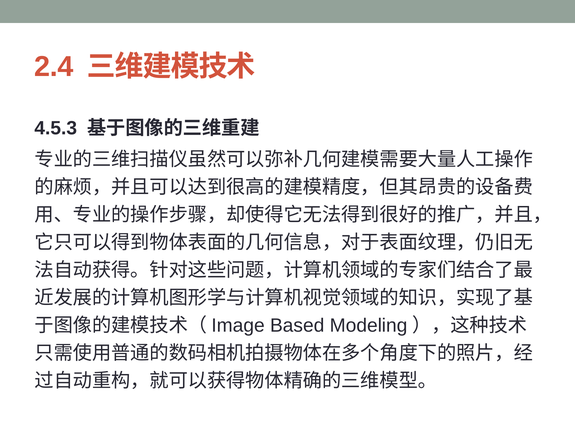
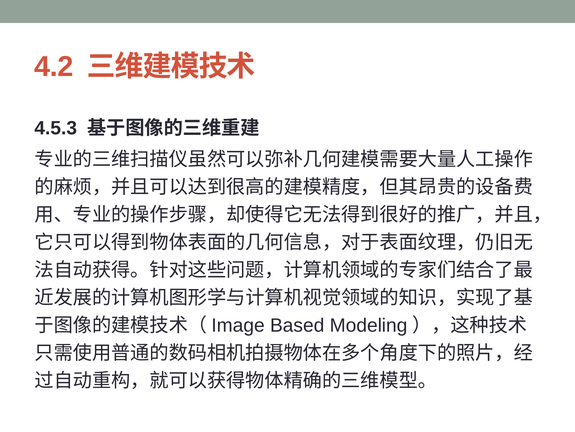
2.4: 2.4 -> 4.2
